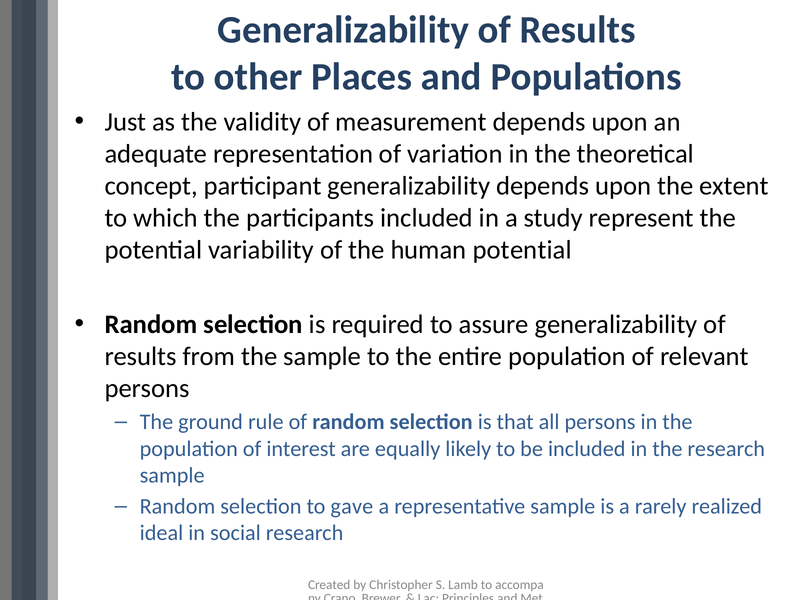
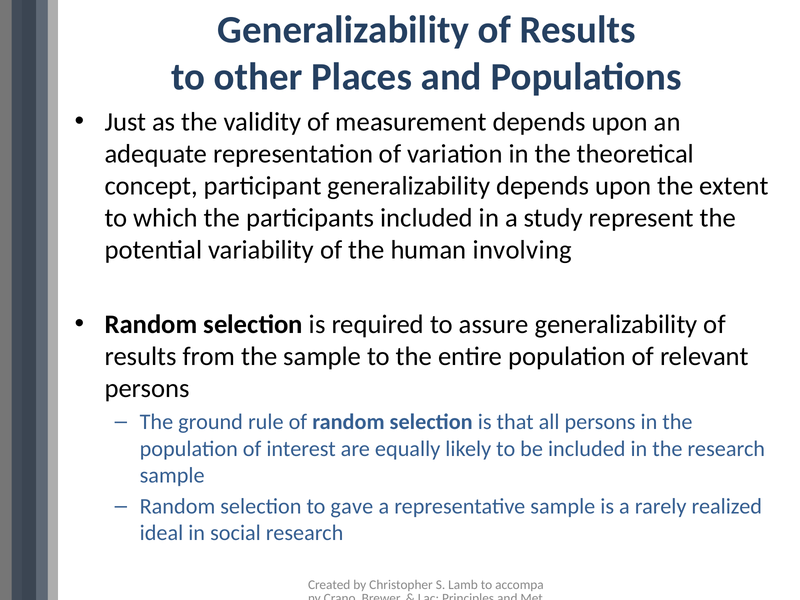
human potential: potential -> involving
